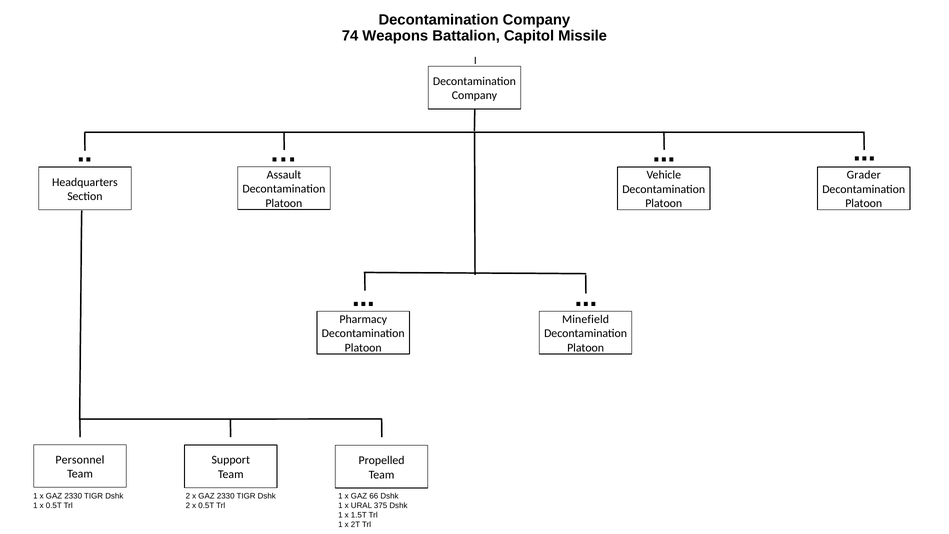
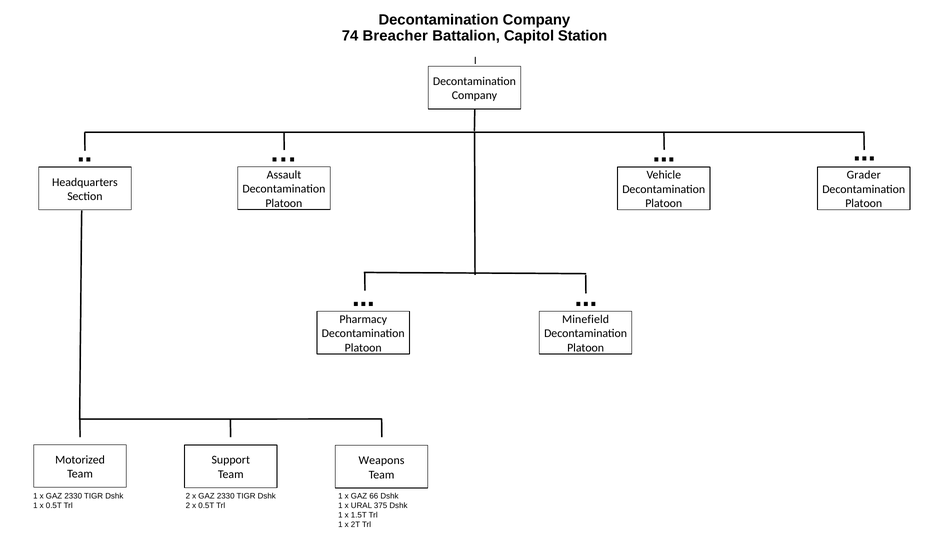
Weapons: Weapons -> Breacher
Missile: Missile -> Station
Personnel: Personnel -> Motorized
Propelled: Propelled -> Weapons
